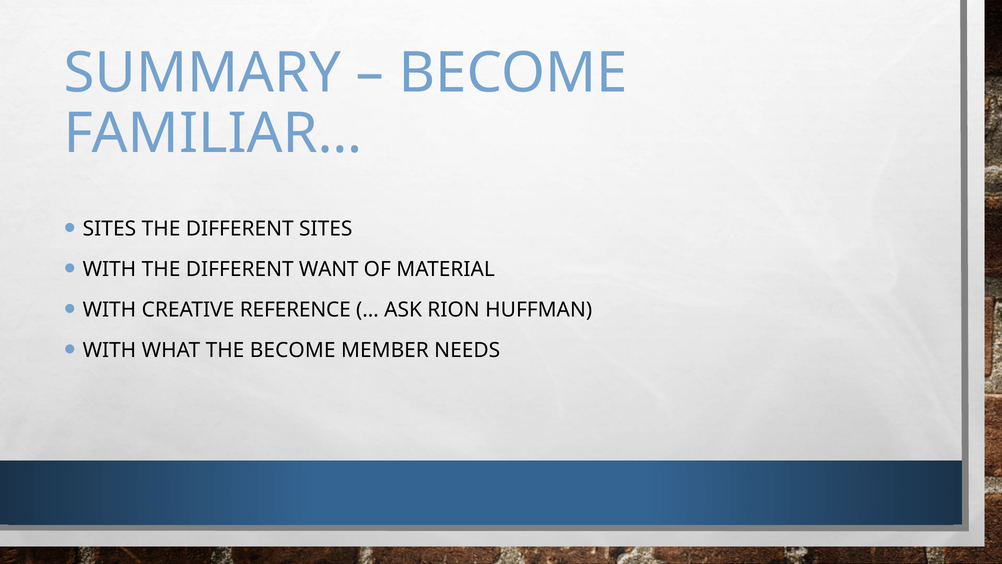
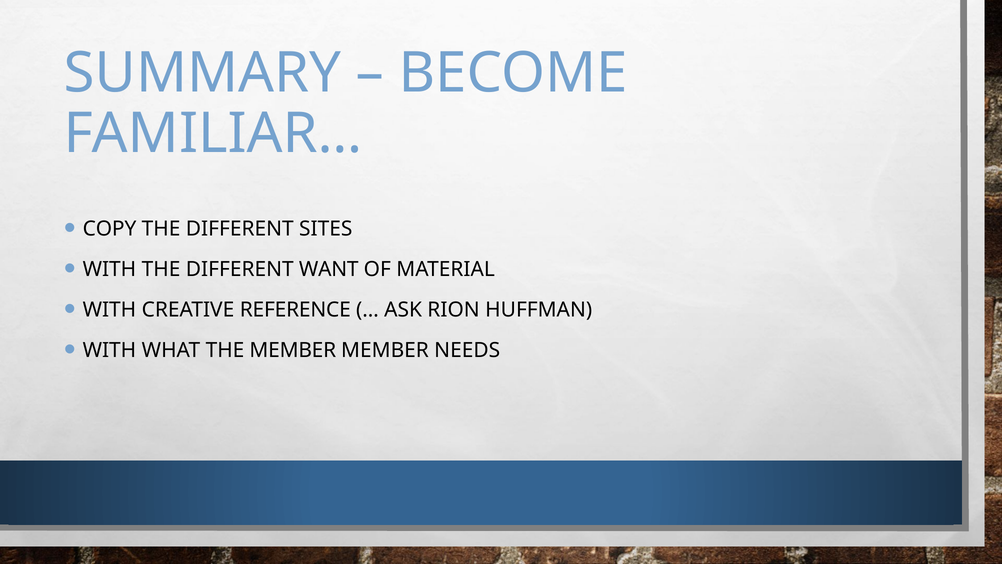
SITES at (109, 229): SITES -> COPY
THE BECOME: BECOME -> MEMBER
